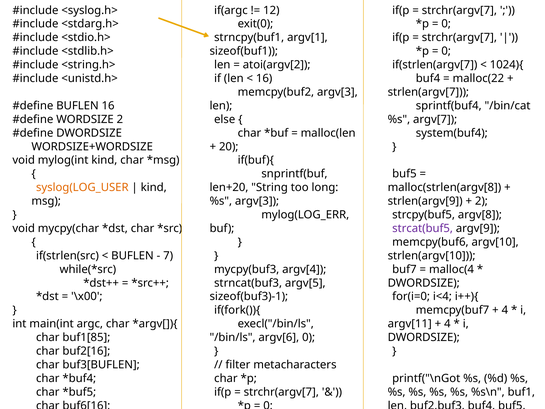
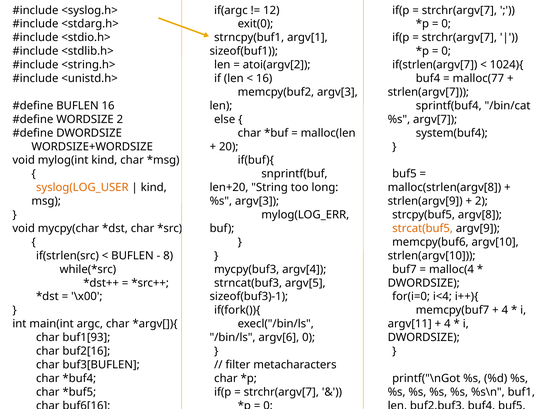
malloc(22: malloc(22 -> malloc(77
strcat(buf5 colour: purple -> orange
7: 7 -> 8
buf1[85: buf1[85 -> buf1[93
